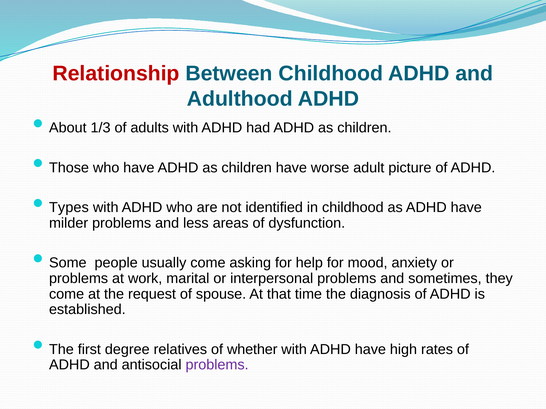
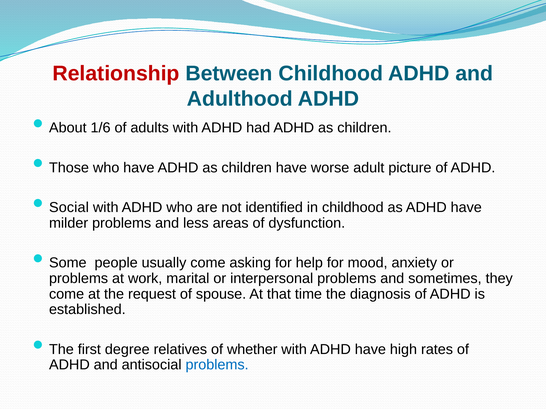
1/3: 1/3 -> 1/6
Types: Types -> Social
problems at (217, 365) colour: purple -> blue
